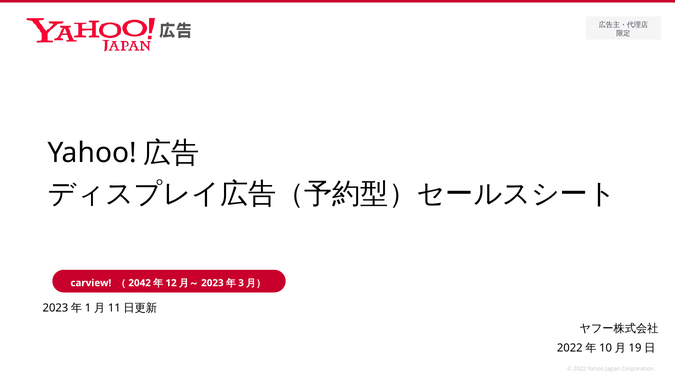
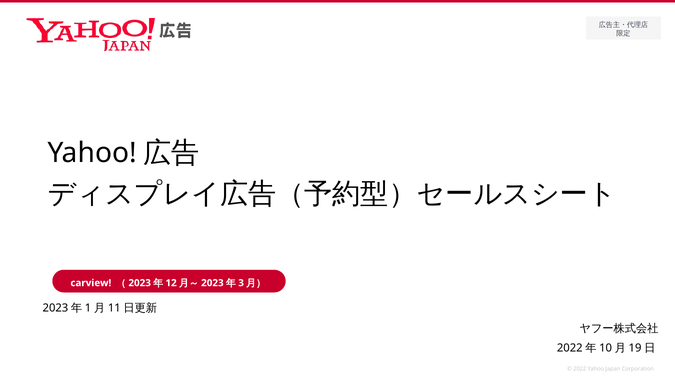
2042 at (140, 283): 2042 -> 2023
